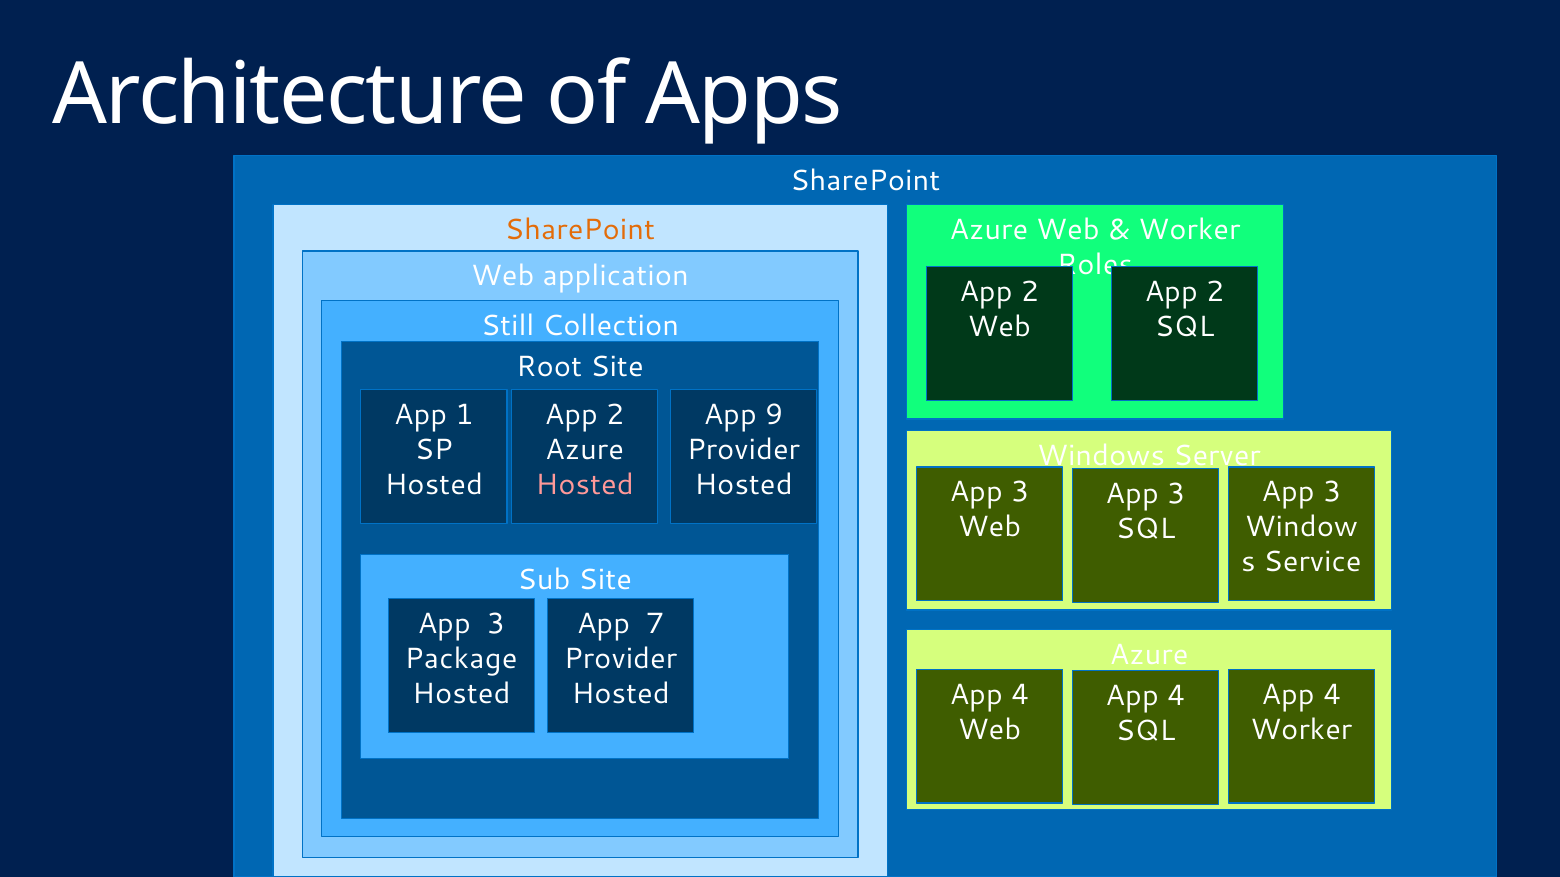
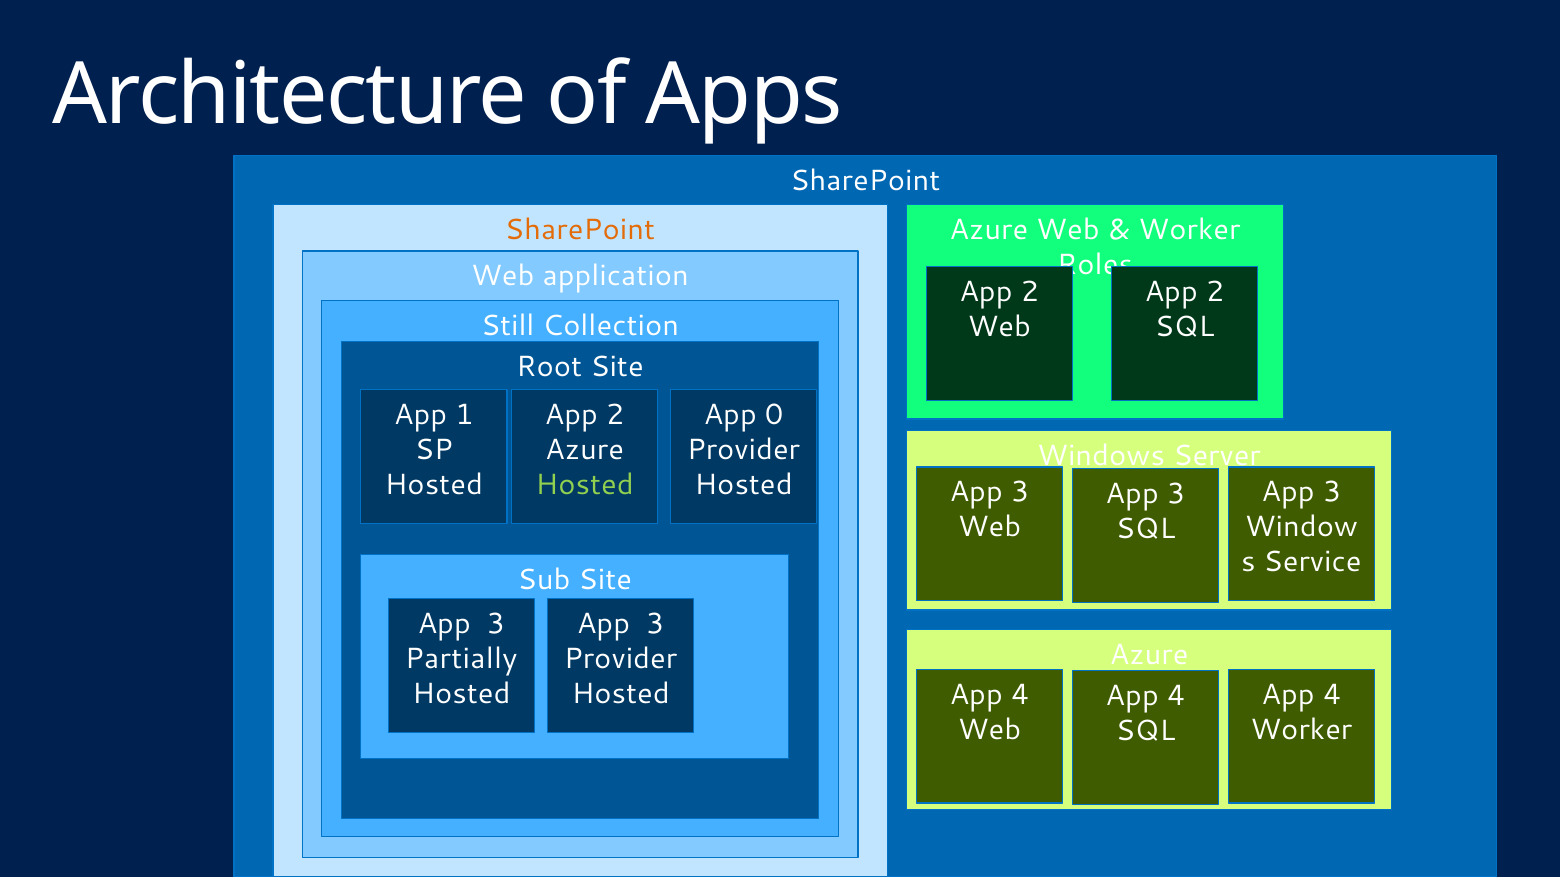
9: 9 -> 0
Hosted at (585, 485) colour: pink -> light green
7 at (655, 624): 7 -> 3
Package: Package -> Partially
